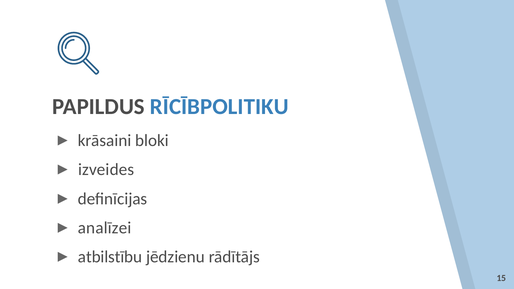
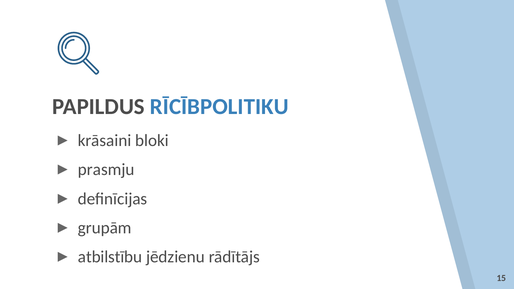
izveides: izveides -> prasmju
analīzei: analīzei -> grupām
